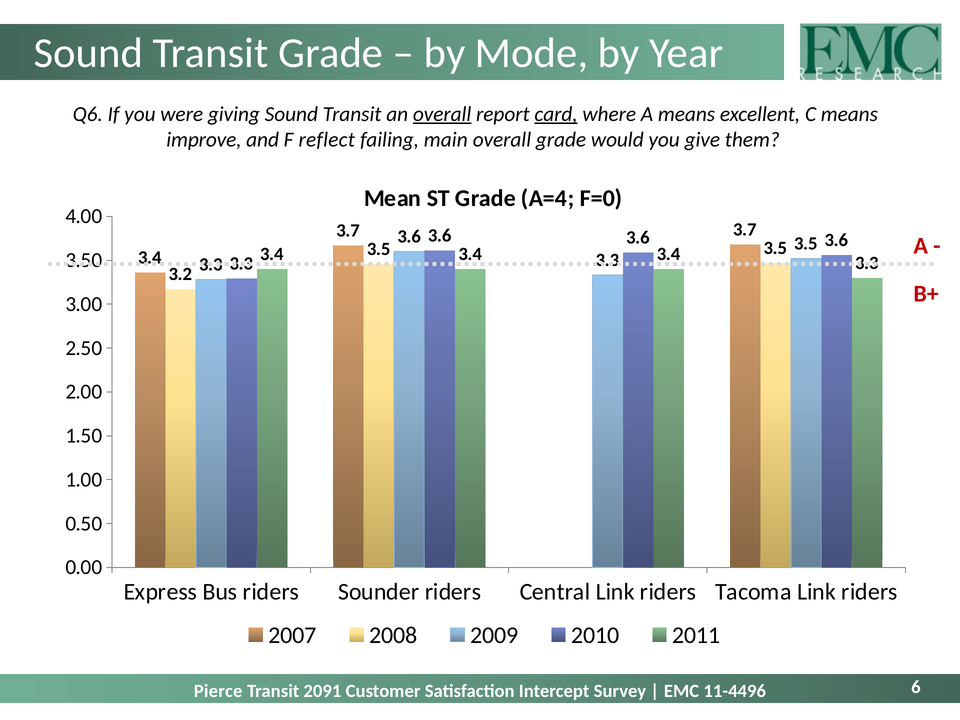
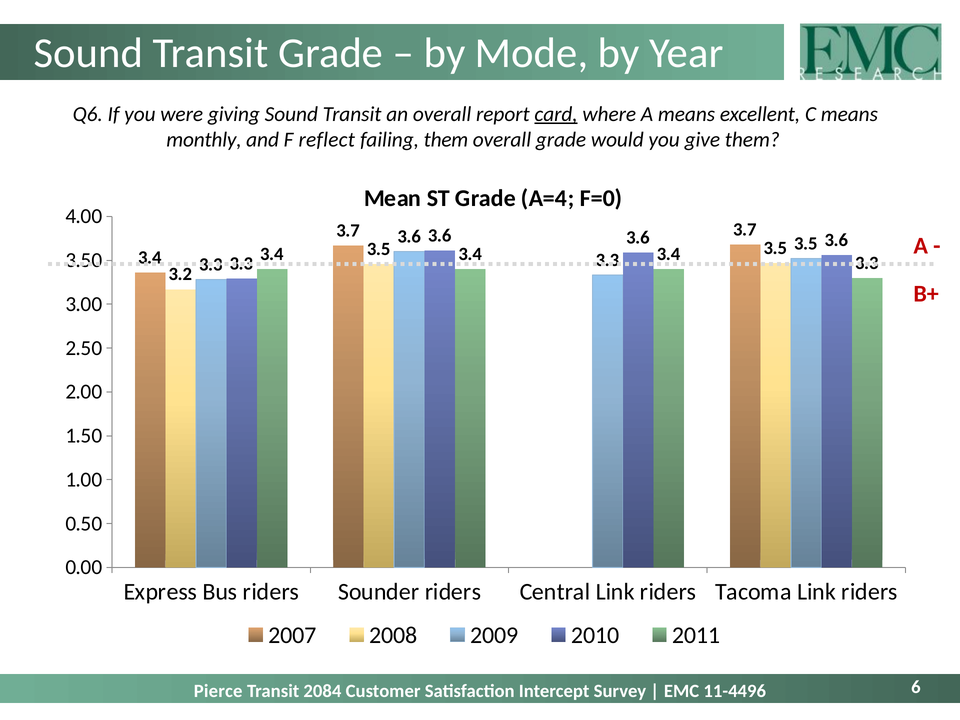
overall at (442, 114) underline: present -> none
improve: improve -> monthly
failing main: main -> them
2091: 2091 -> 2084
